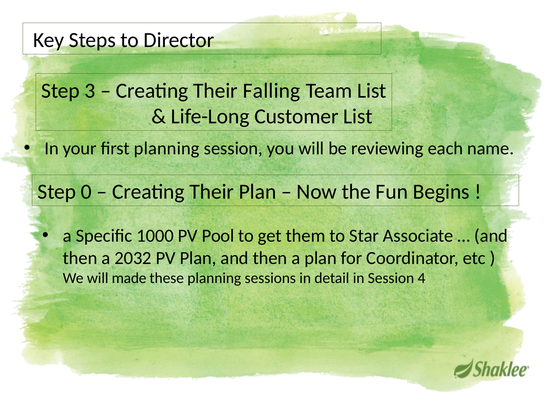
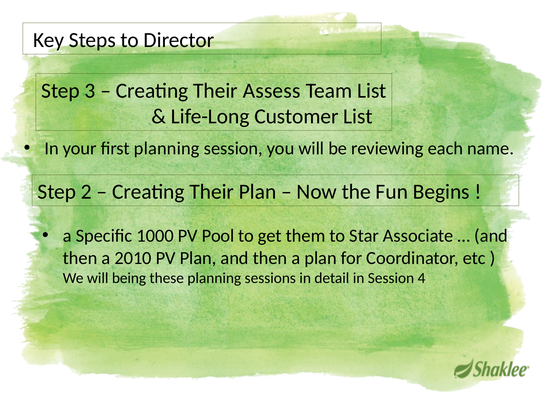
Falling: Falling -> Assess
0: 0 -> 2
2032: 2032 -> 2010
made: made -> being
